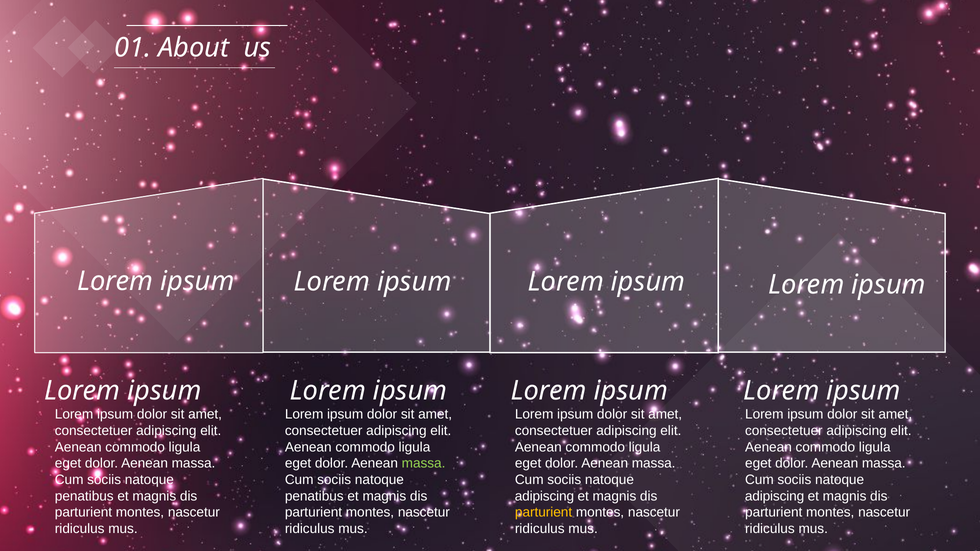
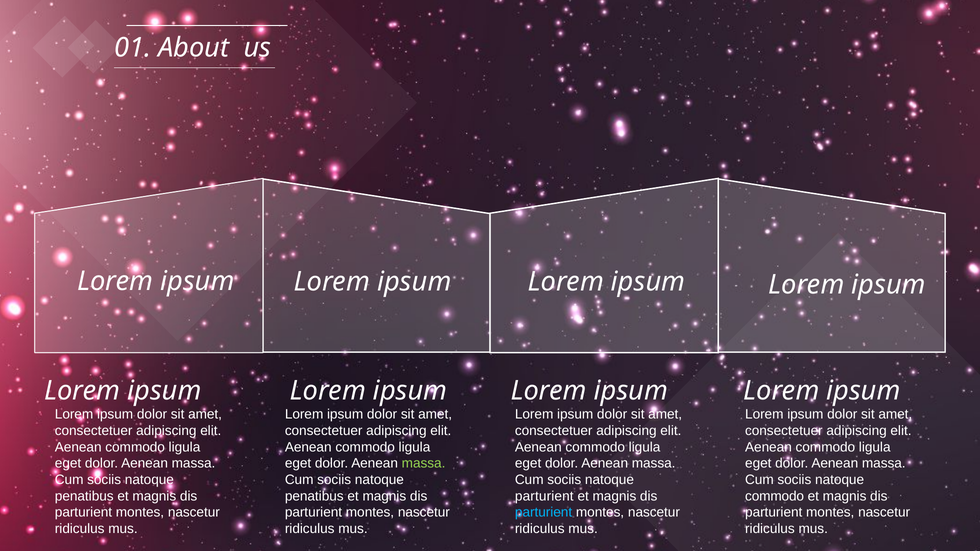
adipiscing at (544, 496): adipiscing -> parturient
adipiscing at (775, 496): adipiscing -> commodo
parturient at (544, 513) colour: yellow -> light blue
